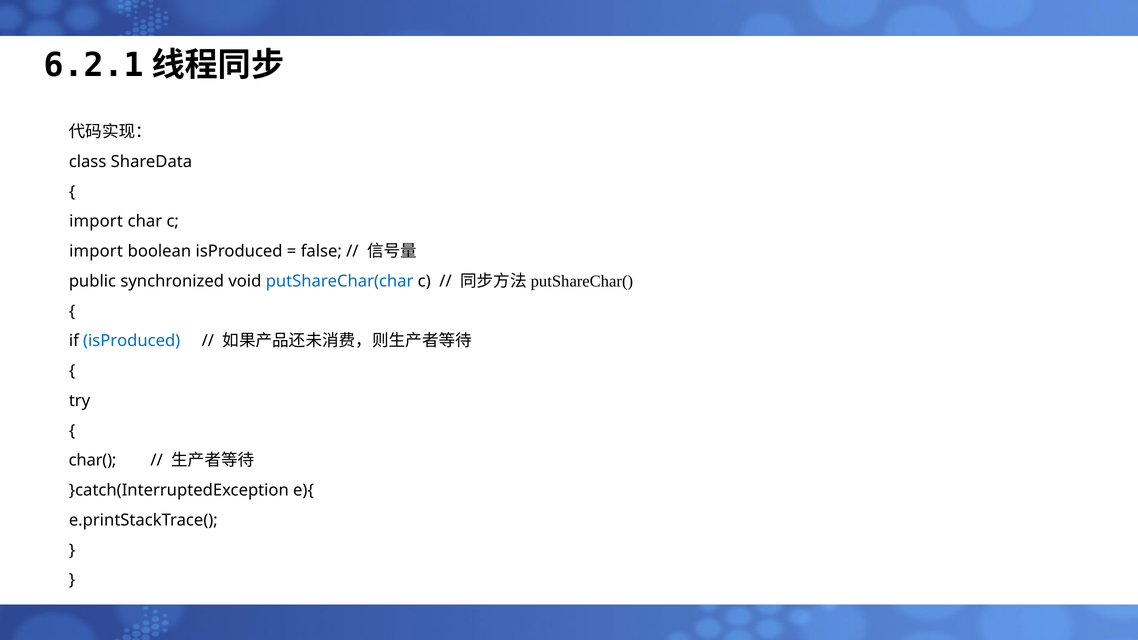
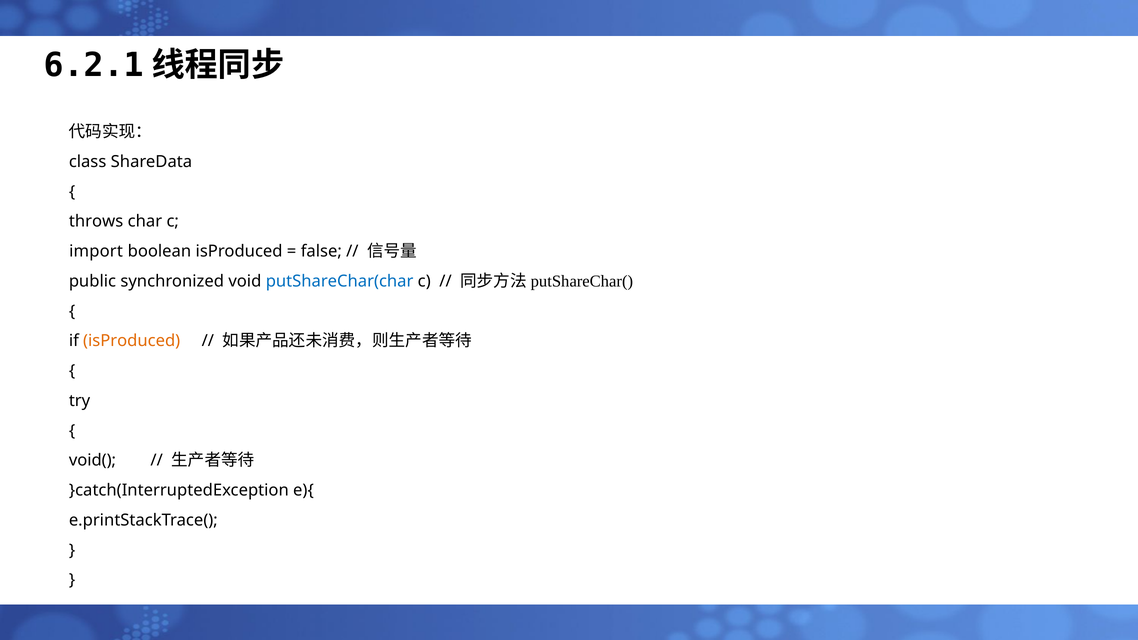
import at (96, 222): import -> throws
isProduced at (132, 341) colour: blue -> orange
char(: char( -> void(
